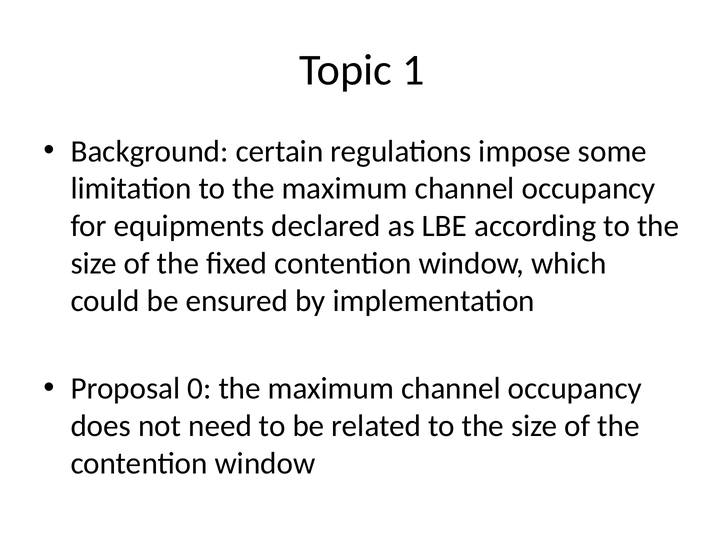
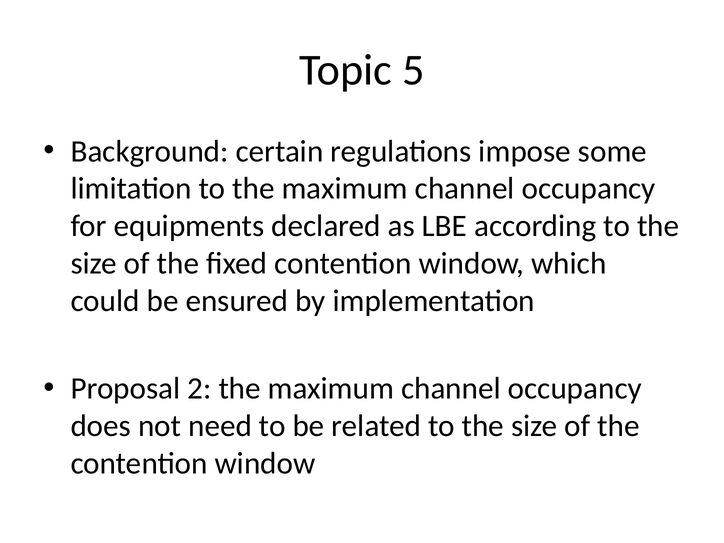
1: 1 -> 5
0: 0 -> 2
